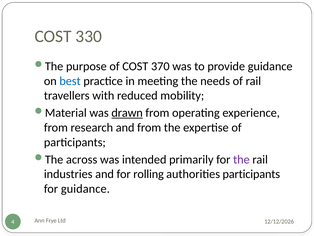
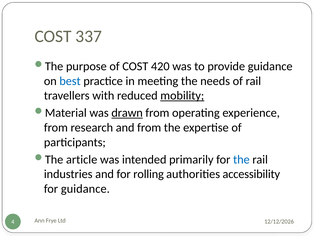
330: 330 -> 337
370: 370 -> 420
mobility underline: none -> present
across: across -> article
the at (241, 159) colour: purple -> blue
authorities participants: participants -> accessibility
